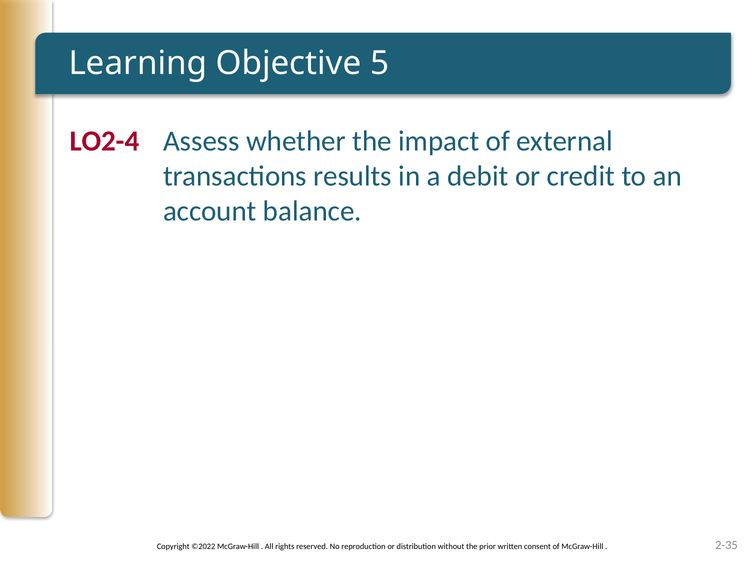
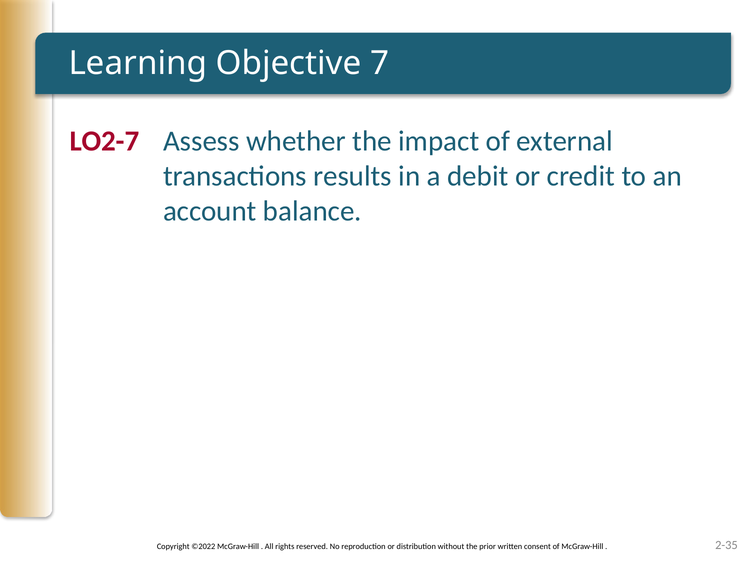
5: 5 -> 7
LO2-4: LO2-4 -> LO2-7
